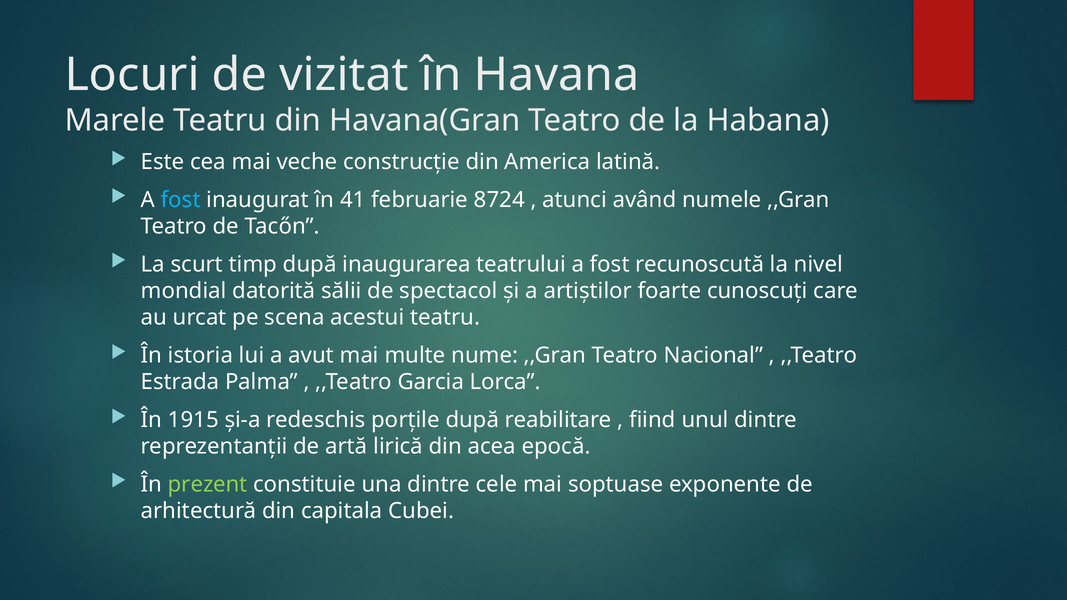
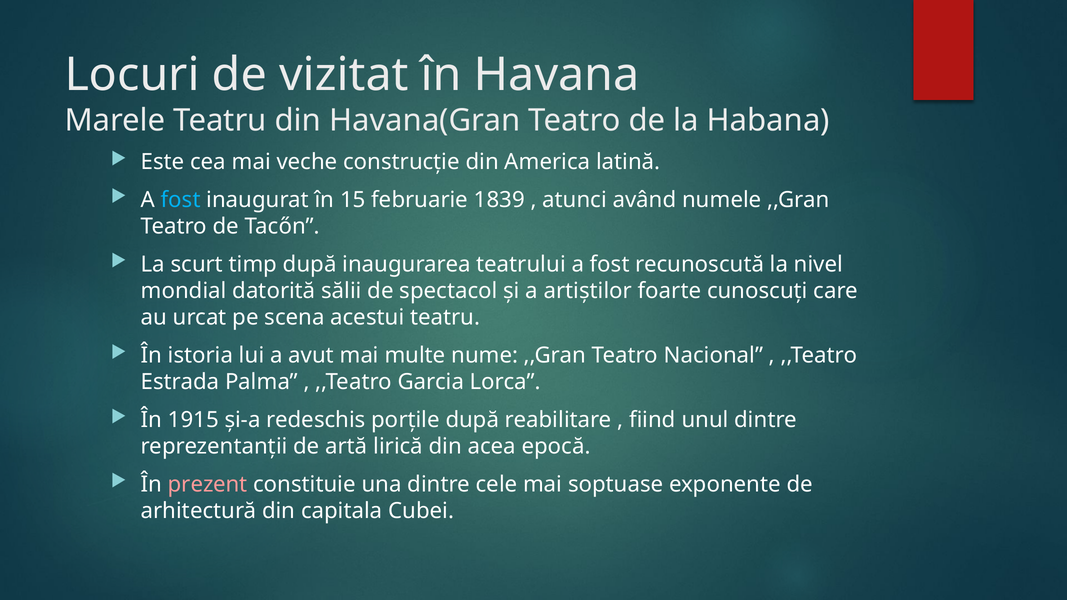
41: 41 -> 15
8724: 8724 -> 1839
prezent colour: light green -> pink
